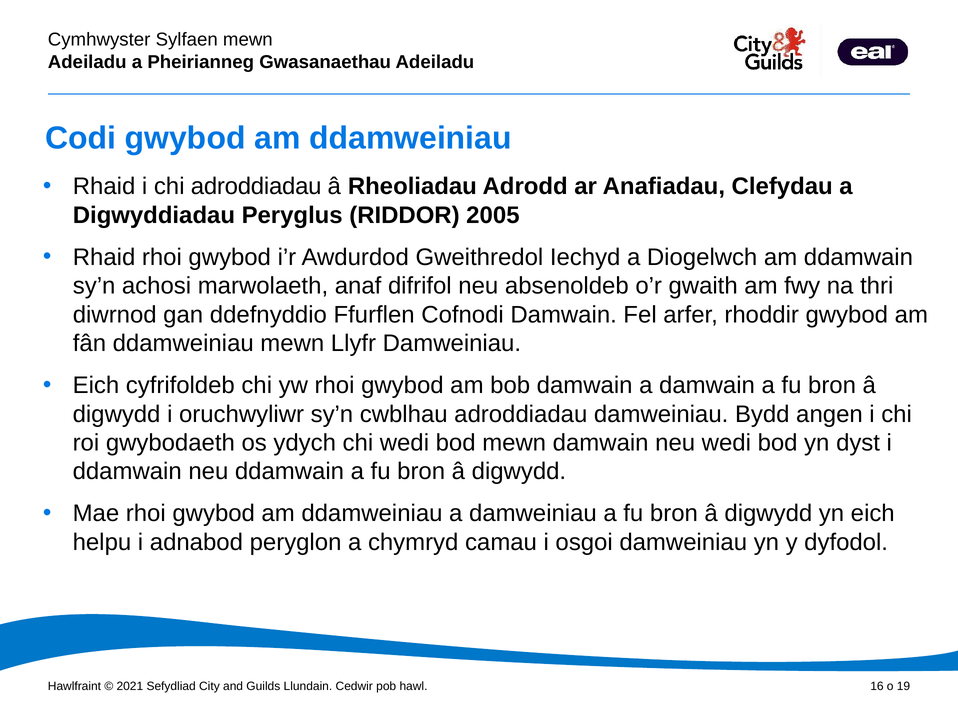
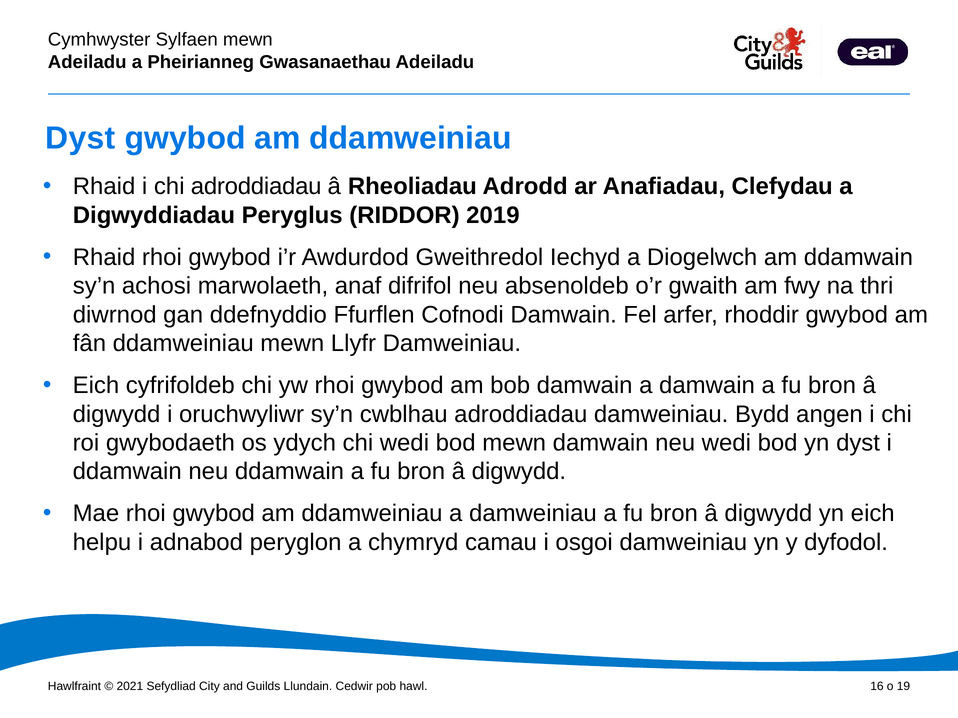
Codi at (81, 138): Codi -> Dyst
2005: 2005 -> 2019
